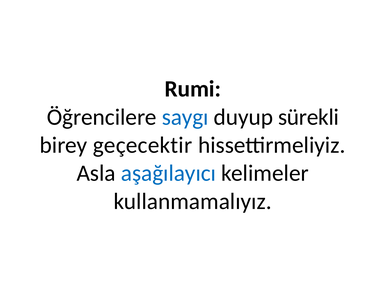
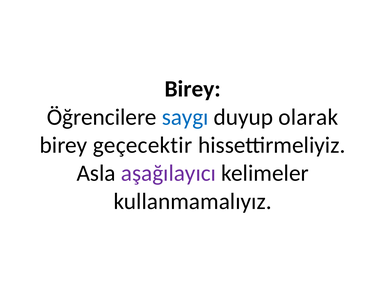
Rumi at (193, 89): Rumi -> Birey
sürekli: sürekli -> olarak
aşağılayıcı colour: blue -> purple
